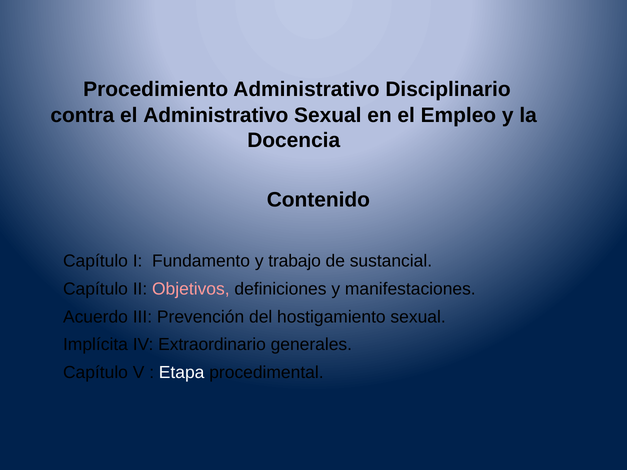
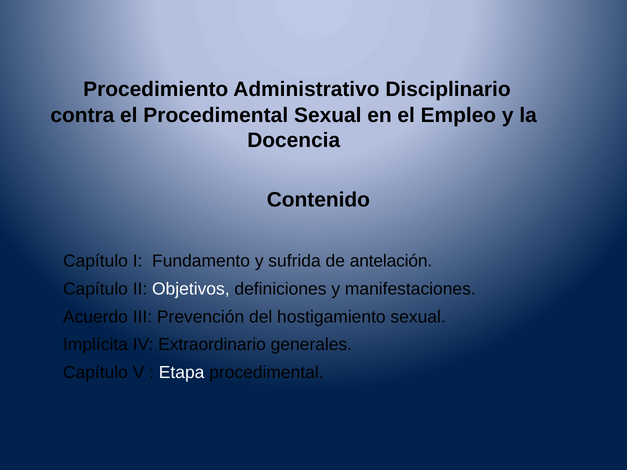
el Administrativo: Administrativo -> Procedimental
trabajo: trabajo -> sufrida
sustancial: sustancial -> antelación
Objetivos colour: pink -> white
